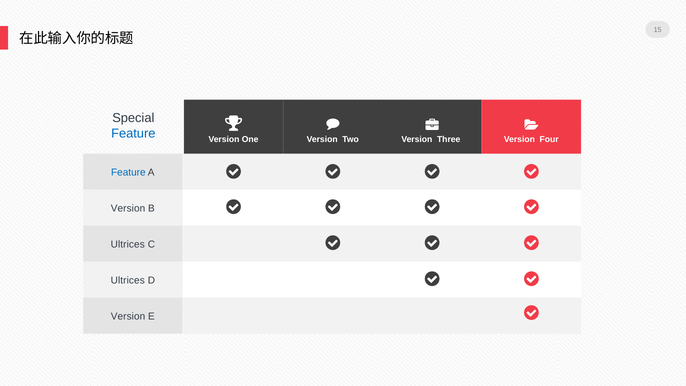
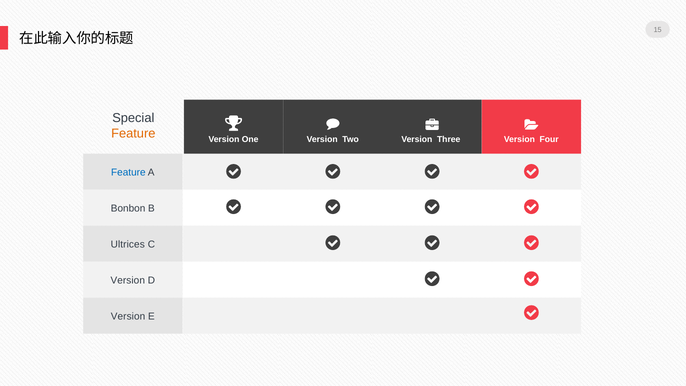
Feature at (133, 133) colour: blue -> orange
Version at (128, 208): Version -> Bonbon
Ultrices at (128, 280): Ultrices -> Version
